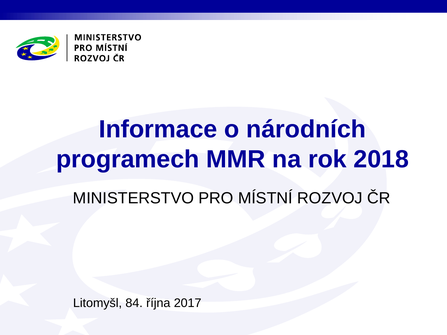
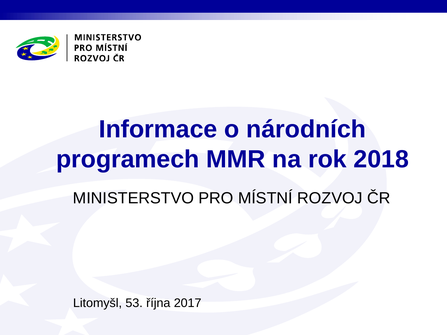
84: 84 -> 53
